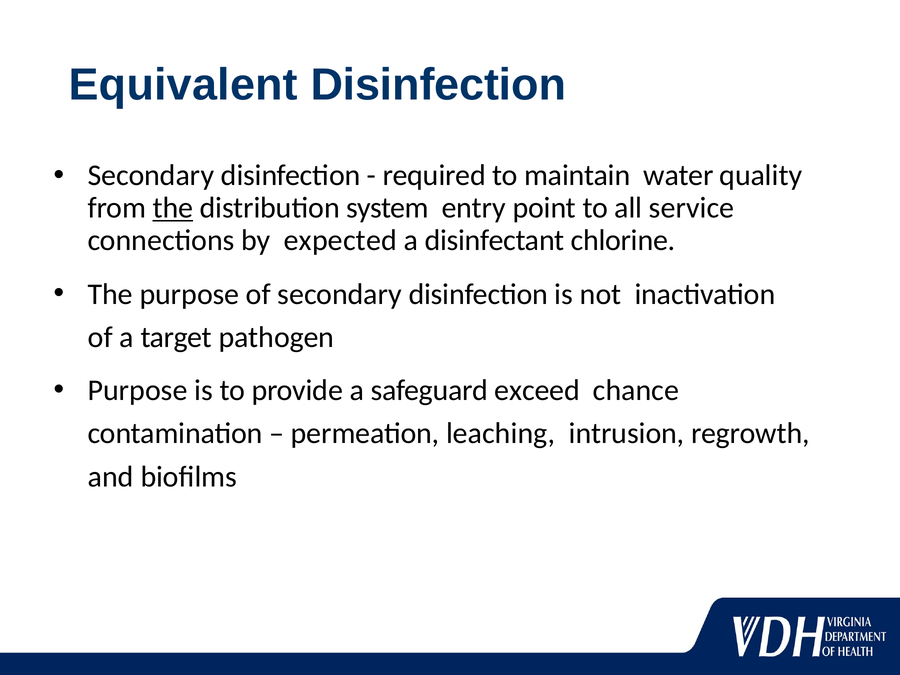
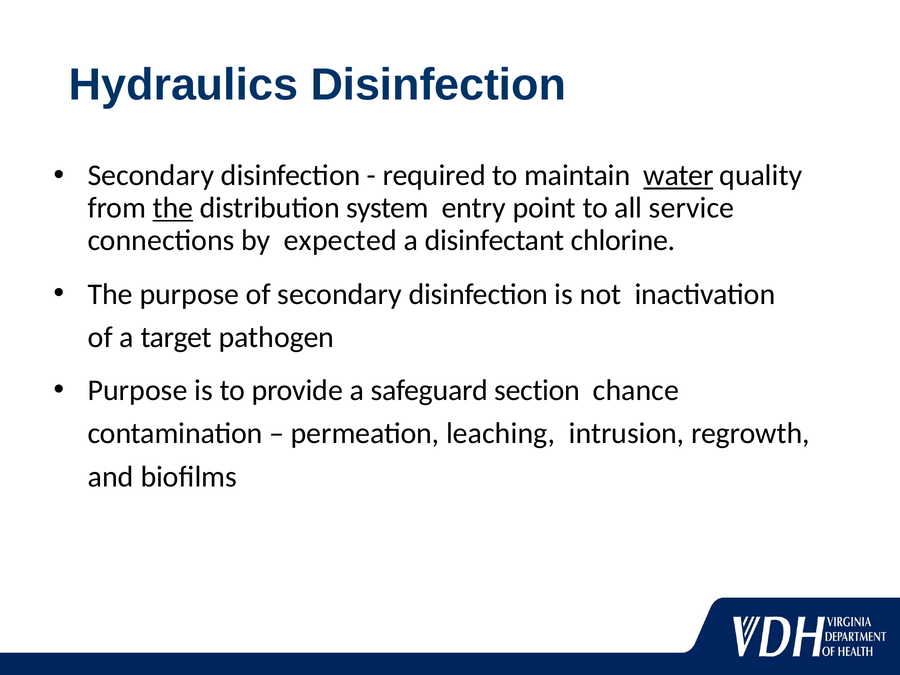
Equivalent: Equivalent -> Hydraulics
water underline: none -> present
exceed: exceed -> section
